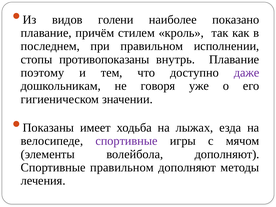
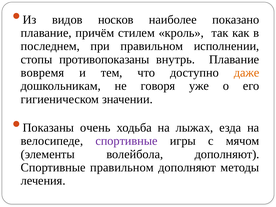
голени: голени -> носков
поэтому: поэтому -> вовремя
даже colour: purple -> orange
имеет: имеет -> очень
